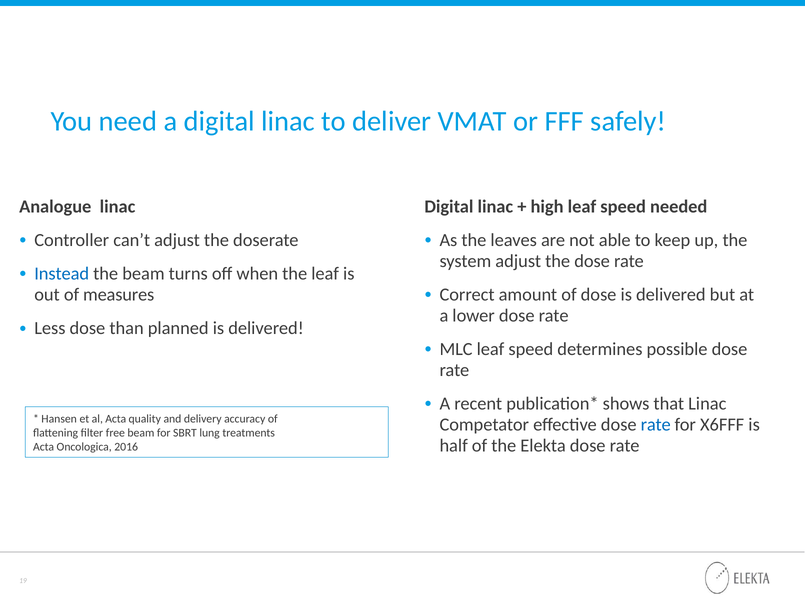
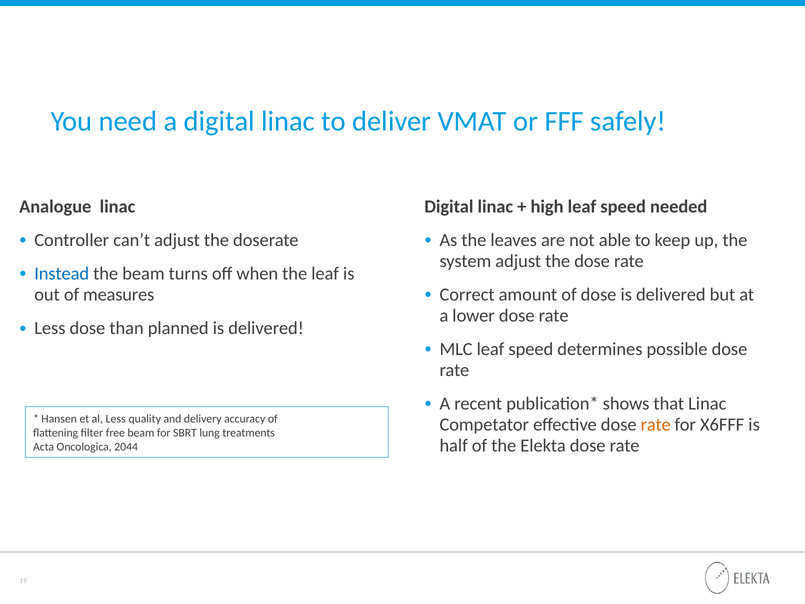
al Acta: Acta -> Less
rate at (656, 424) colour: blue -> orange
2016: 2016 -> 2044
